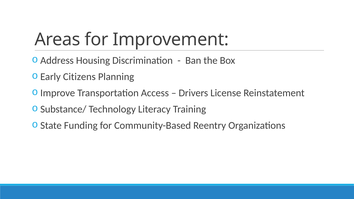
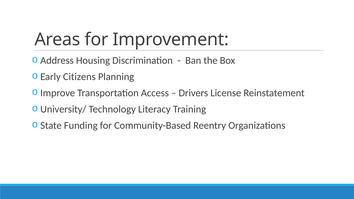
Substance/: Substance/ -> University/
